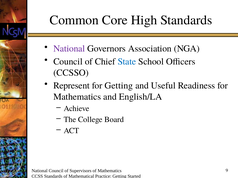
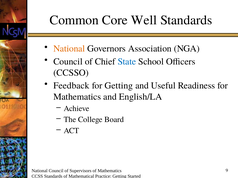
High: High -> Well
National at (69, 49) colour: purple -> orange
Represent: Represent -> Feedback
